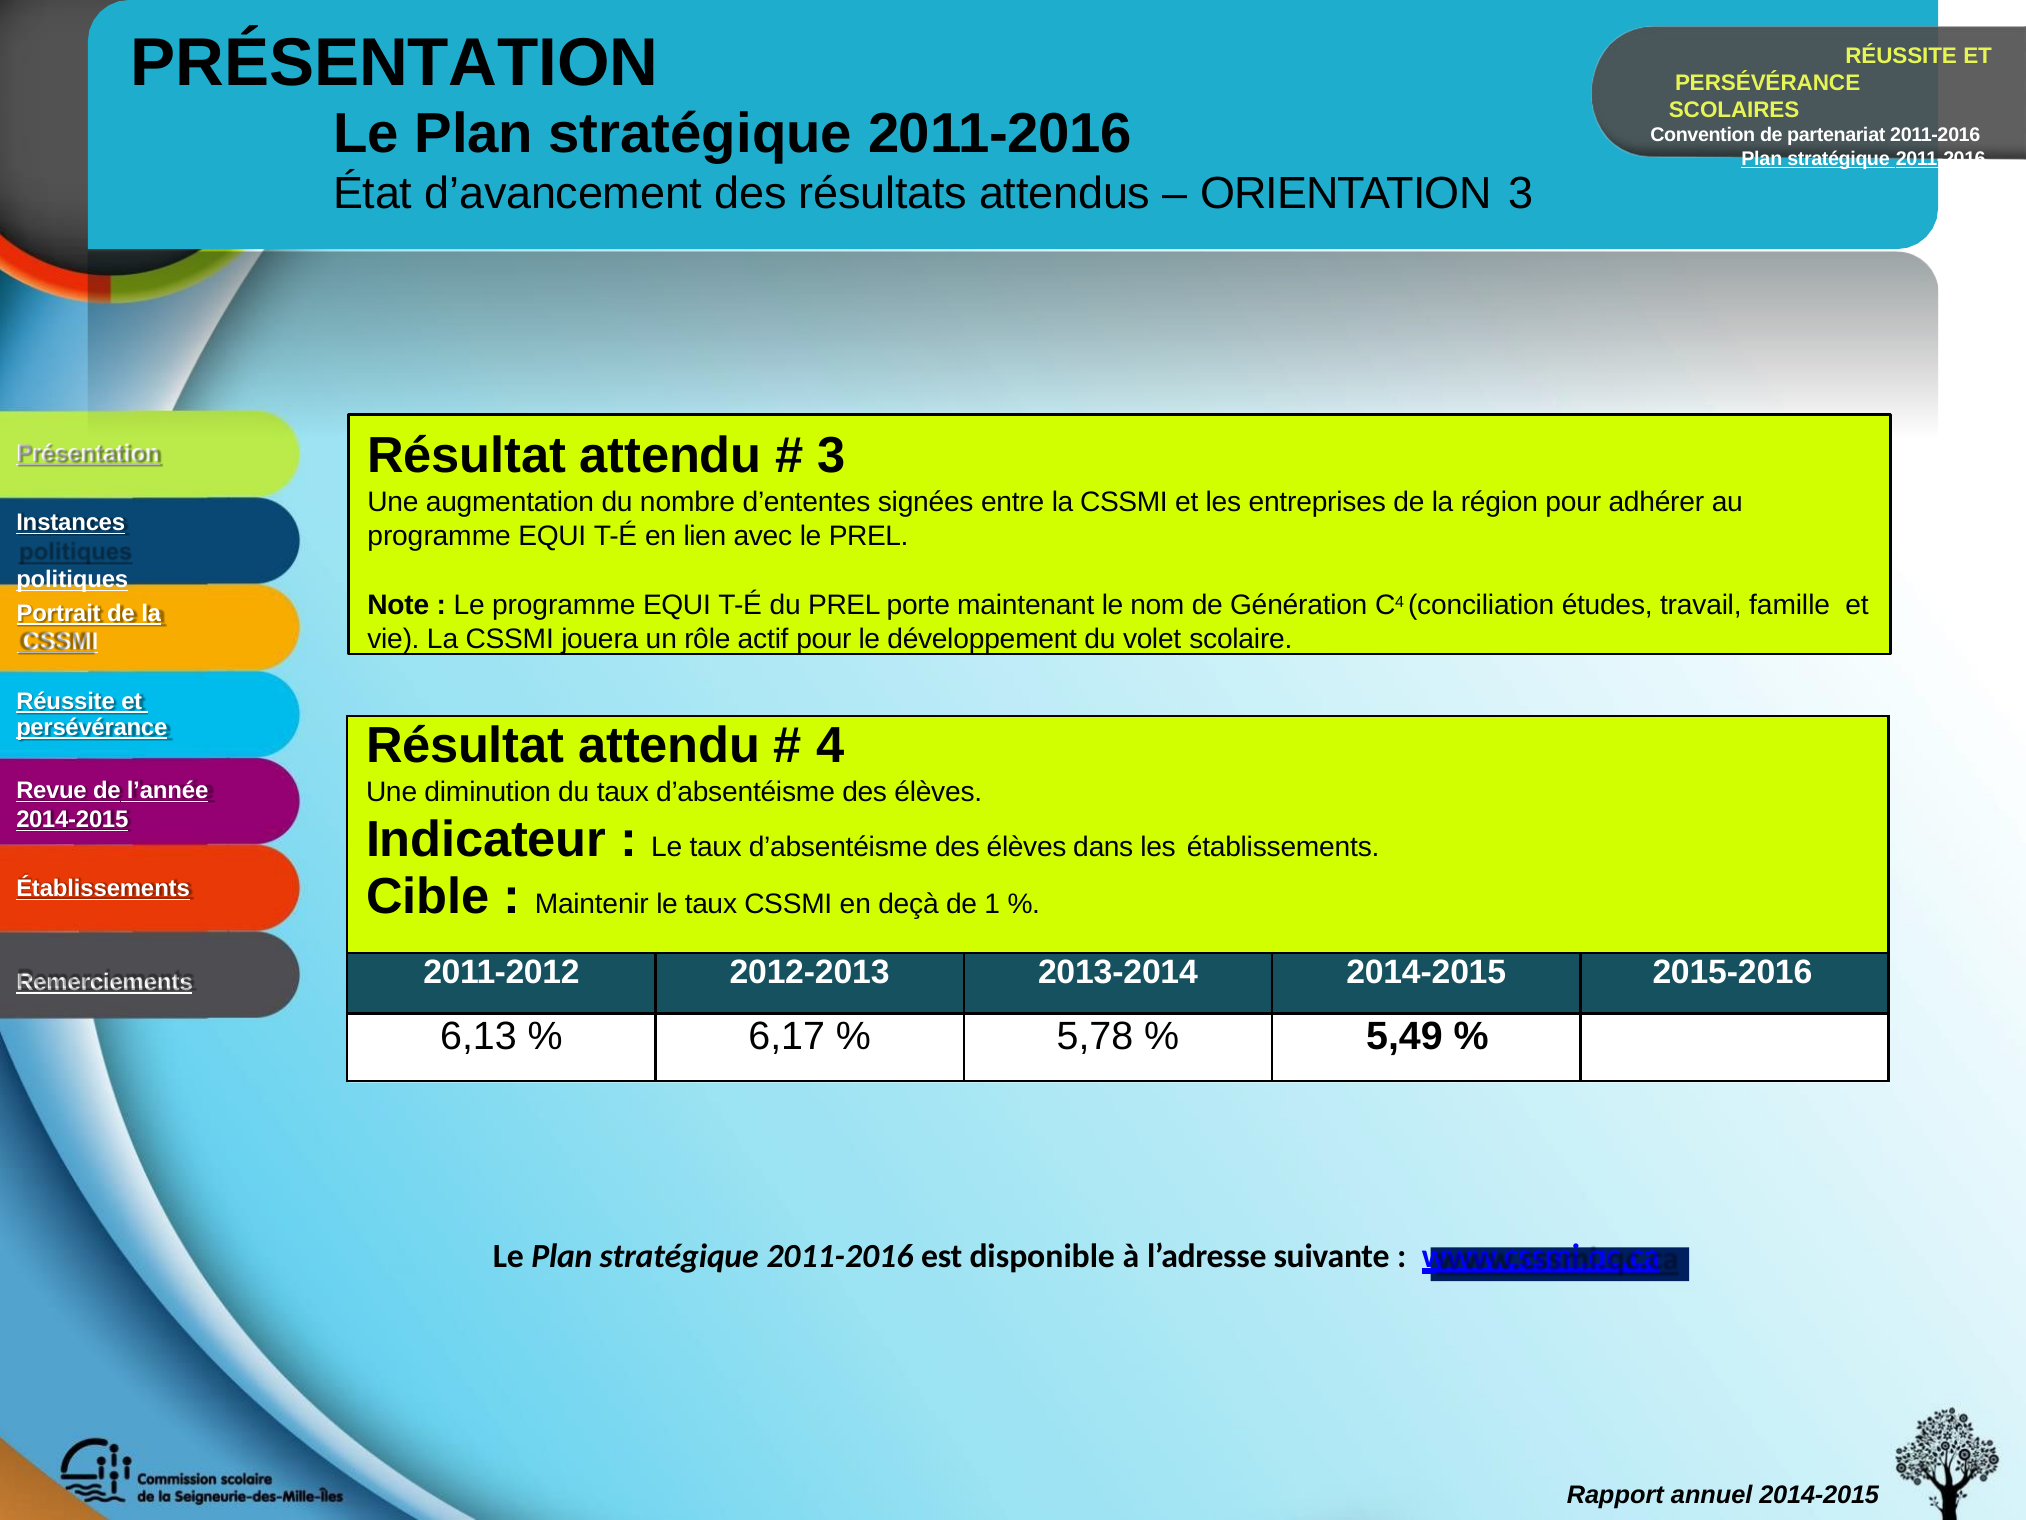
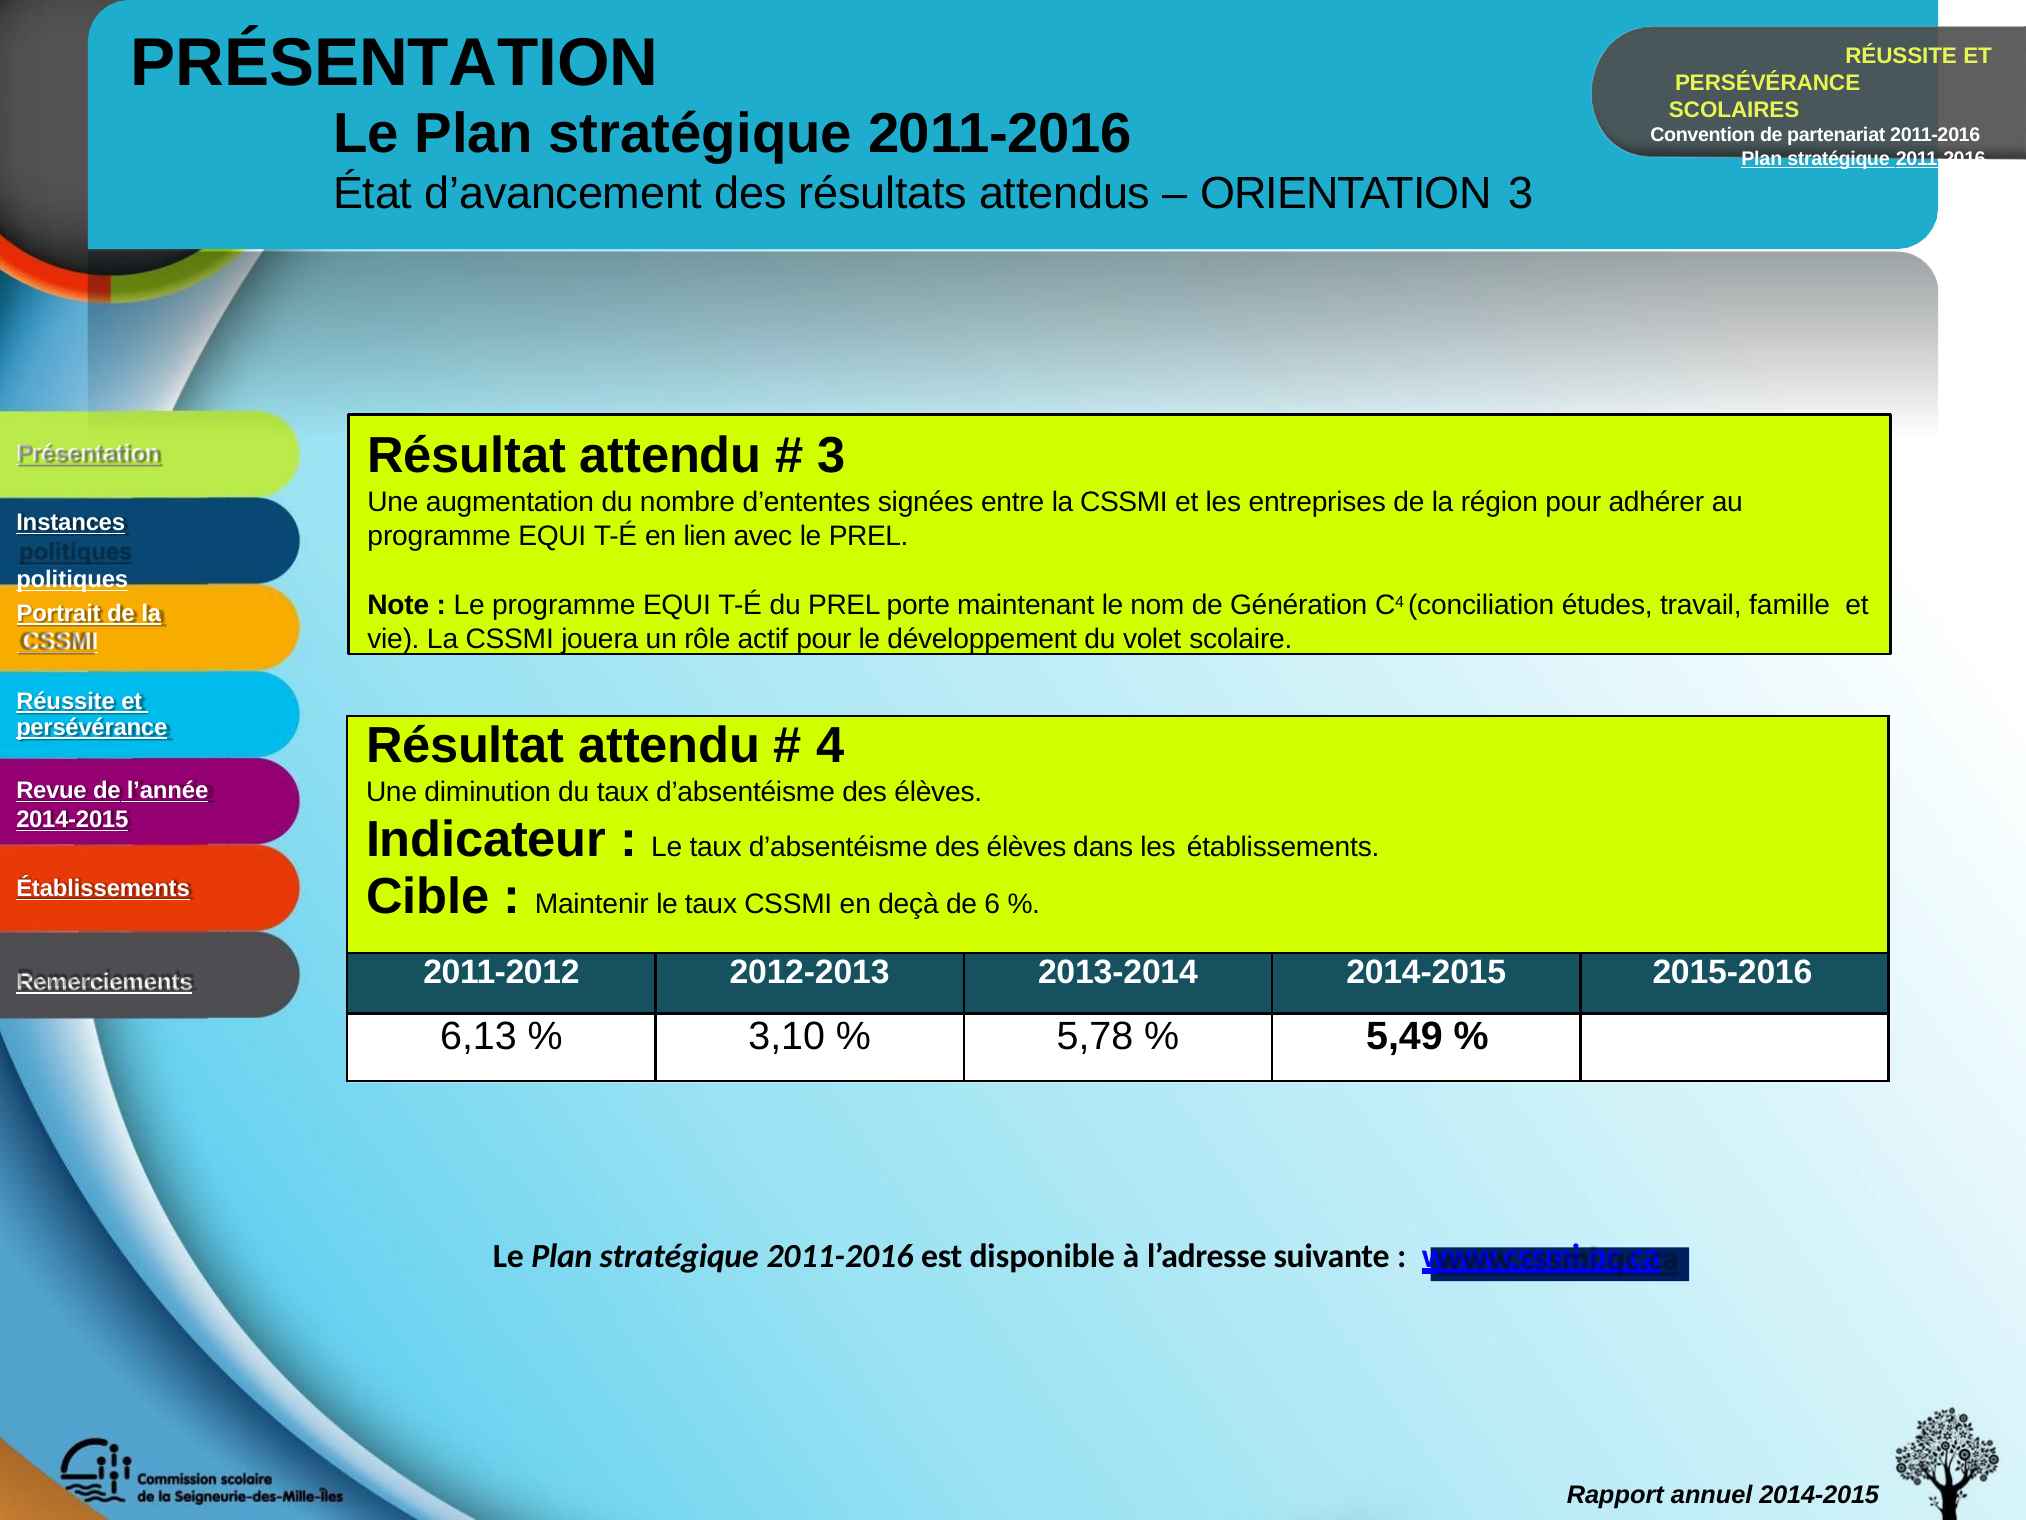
1: 1 -> 6
6,17: 6,17 -> 3,10
